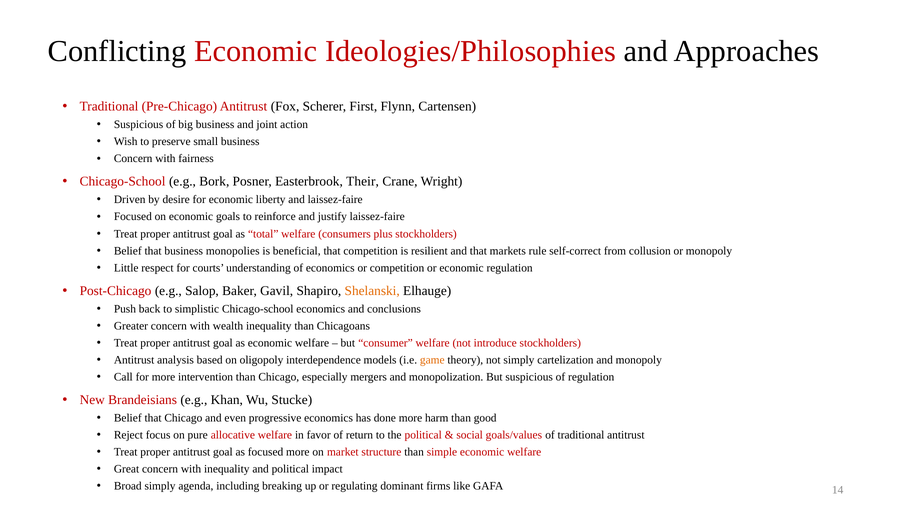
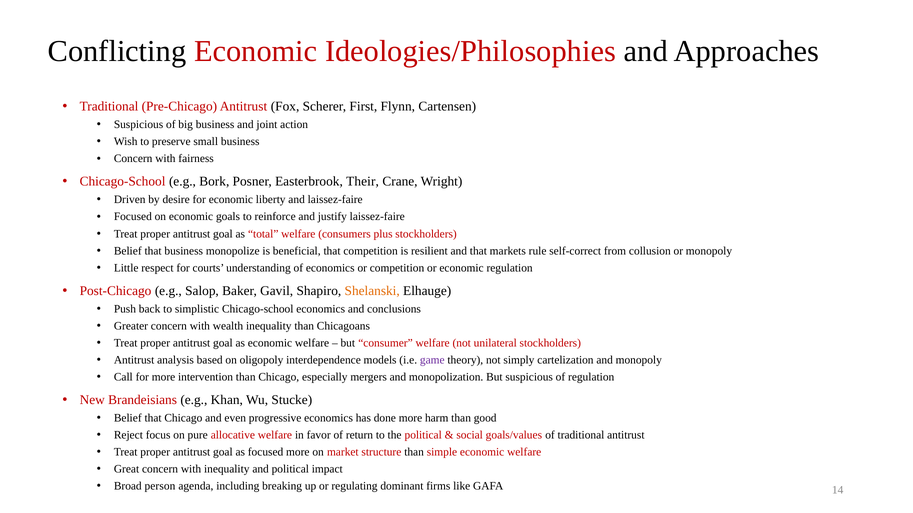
monopolies: monopolies -> monopolize
introduce: introduce -> unilateral
game colour: orange -> purple
Broad simply: simply -> person
